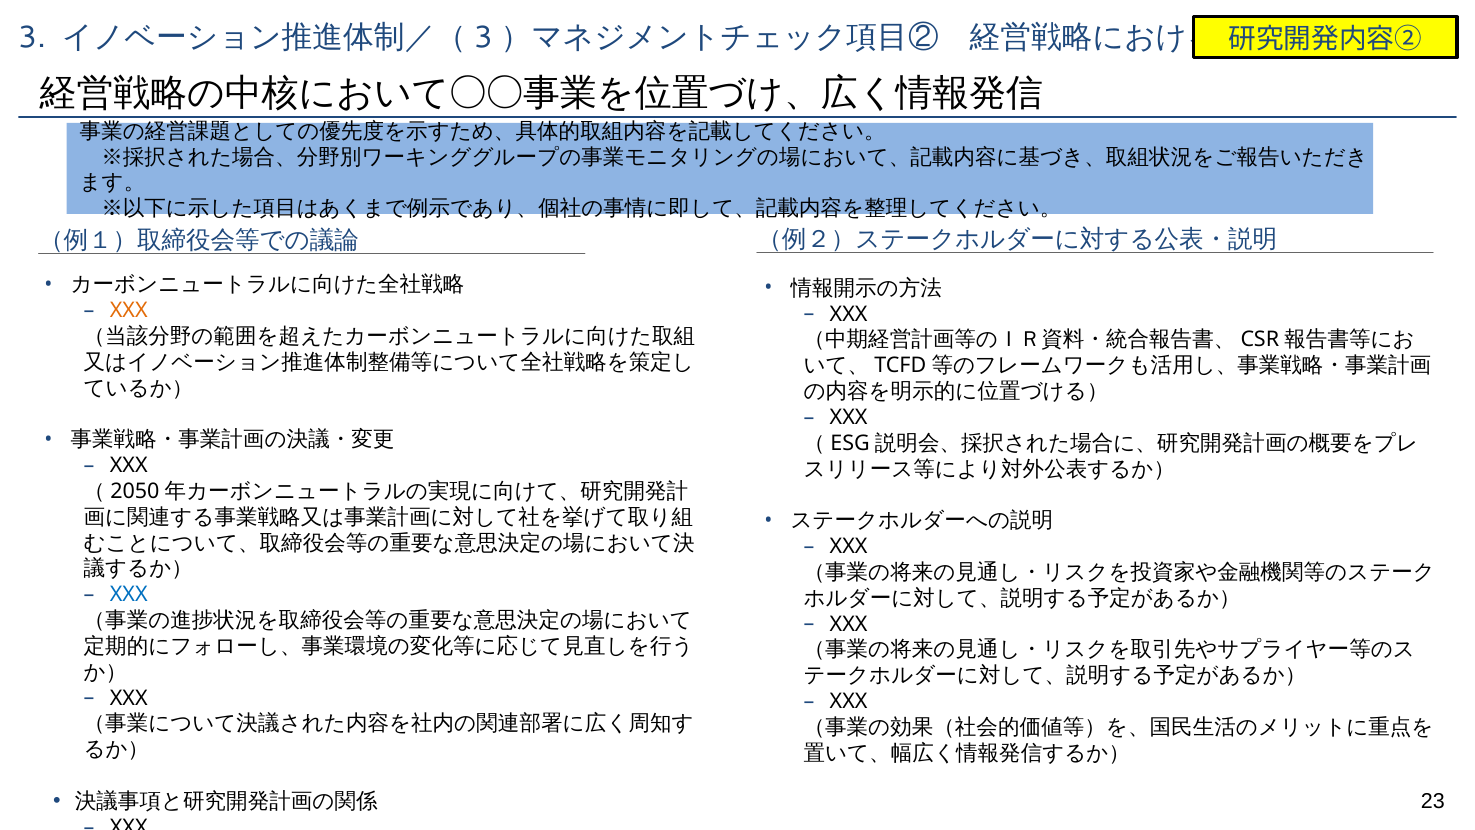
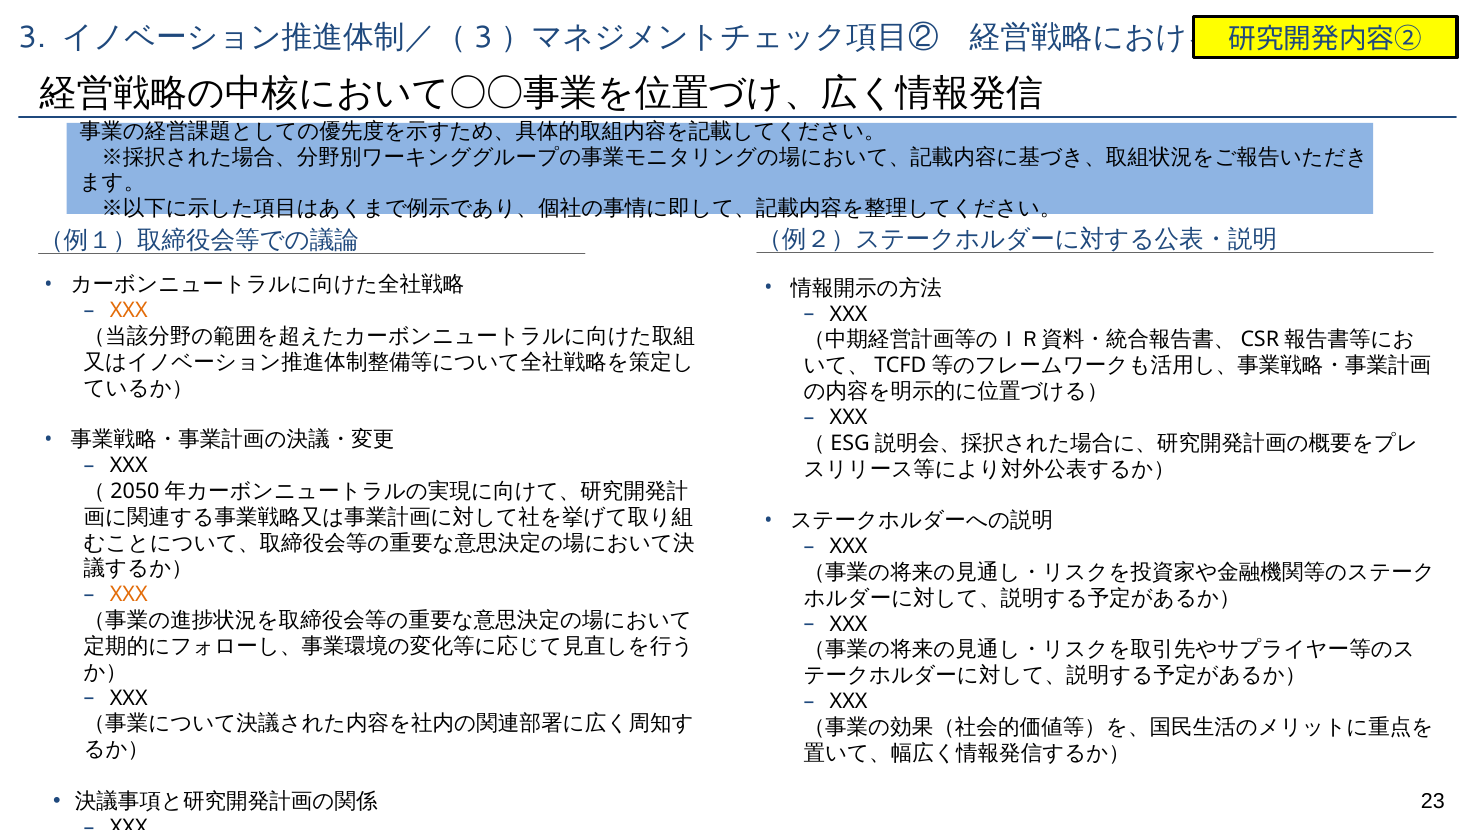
XXX at (129, 594) colour: blue -> orange
